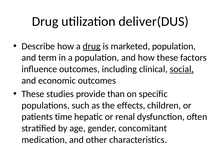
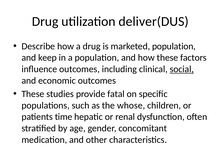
drug at (92, 46) underline: present -> none
term: term -> keep
than: than -> fatal
effects: effects -> whose
